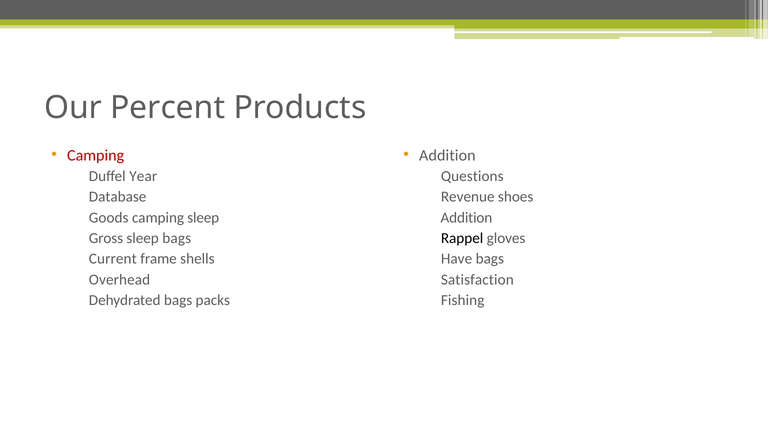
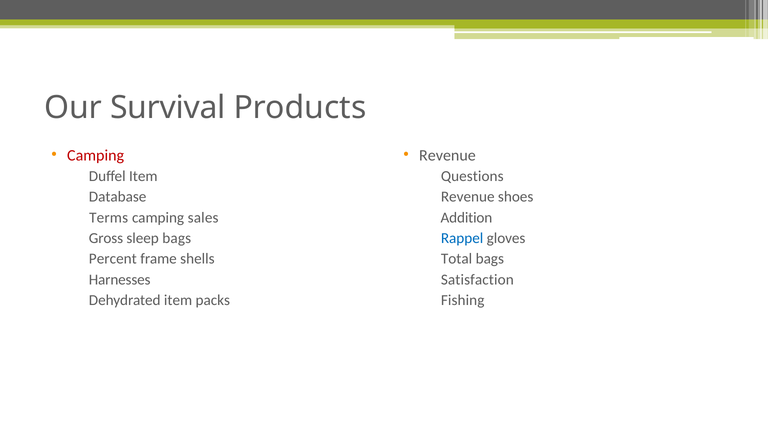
Percent: Percent -> Survival
Addition at (447, 155): Addition -> Revenue
Duffel Year: Year -> Item
Goods: Goods -> Terms
camping sleep: sleep -> sales
Rappel colour: black -> blue
Current: Current -> Percent
Have: Have -> Total
Overhead: Overhead -> Harnesses
Dehydrated bags: bags -> item
